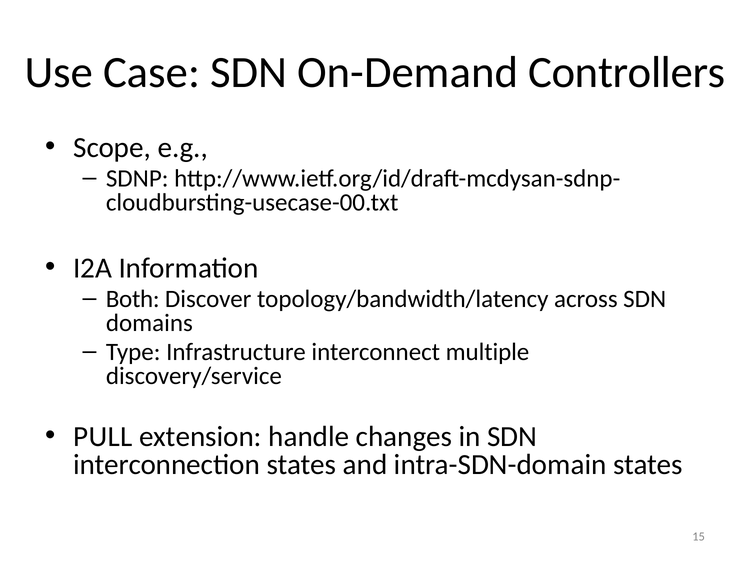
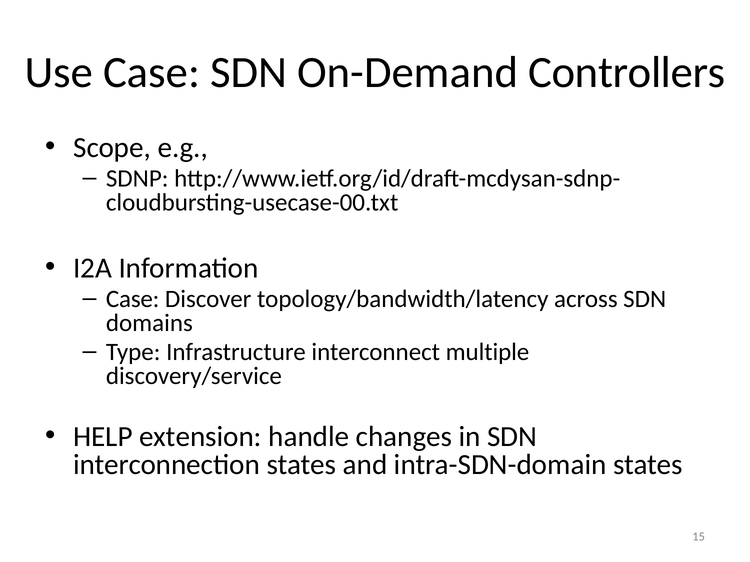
Both at (133, 299): Both -> Case
PULL: PULL -> HELP
